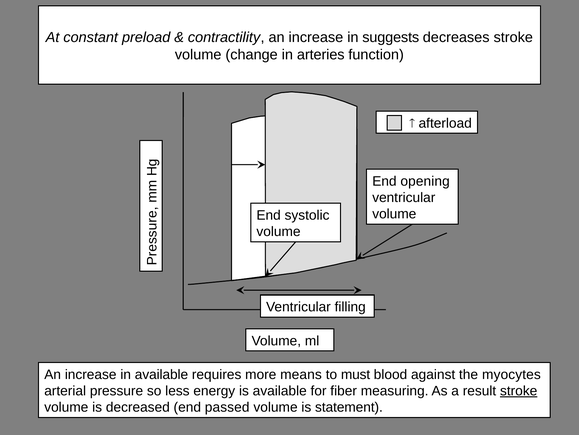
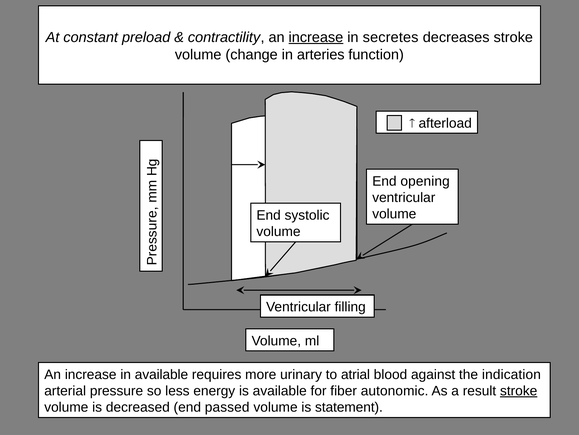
increase at (316, 37) underline: none -> present
suggests: suggests -> secretes
means: means -> urinary
must: must -> atrial
myocytes: myocytes -> indication
measuring: measuring -> autonomic
